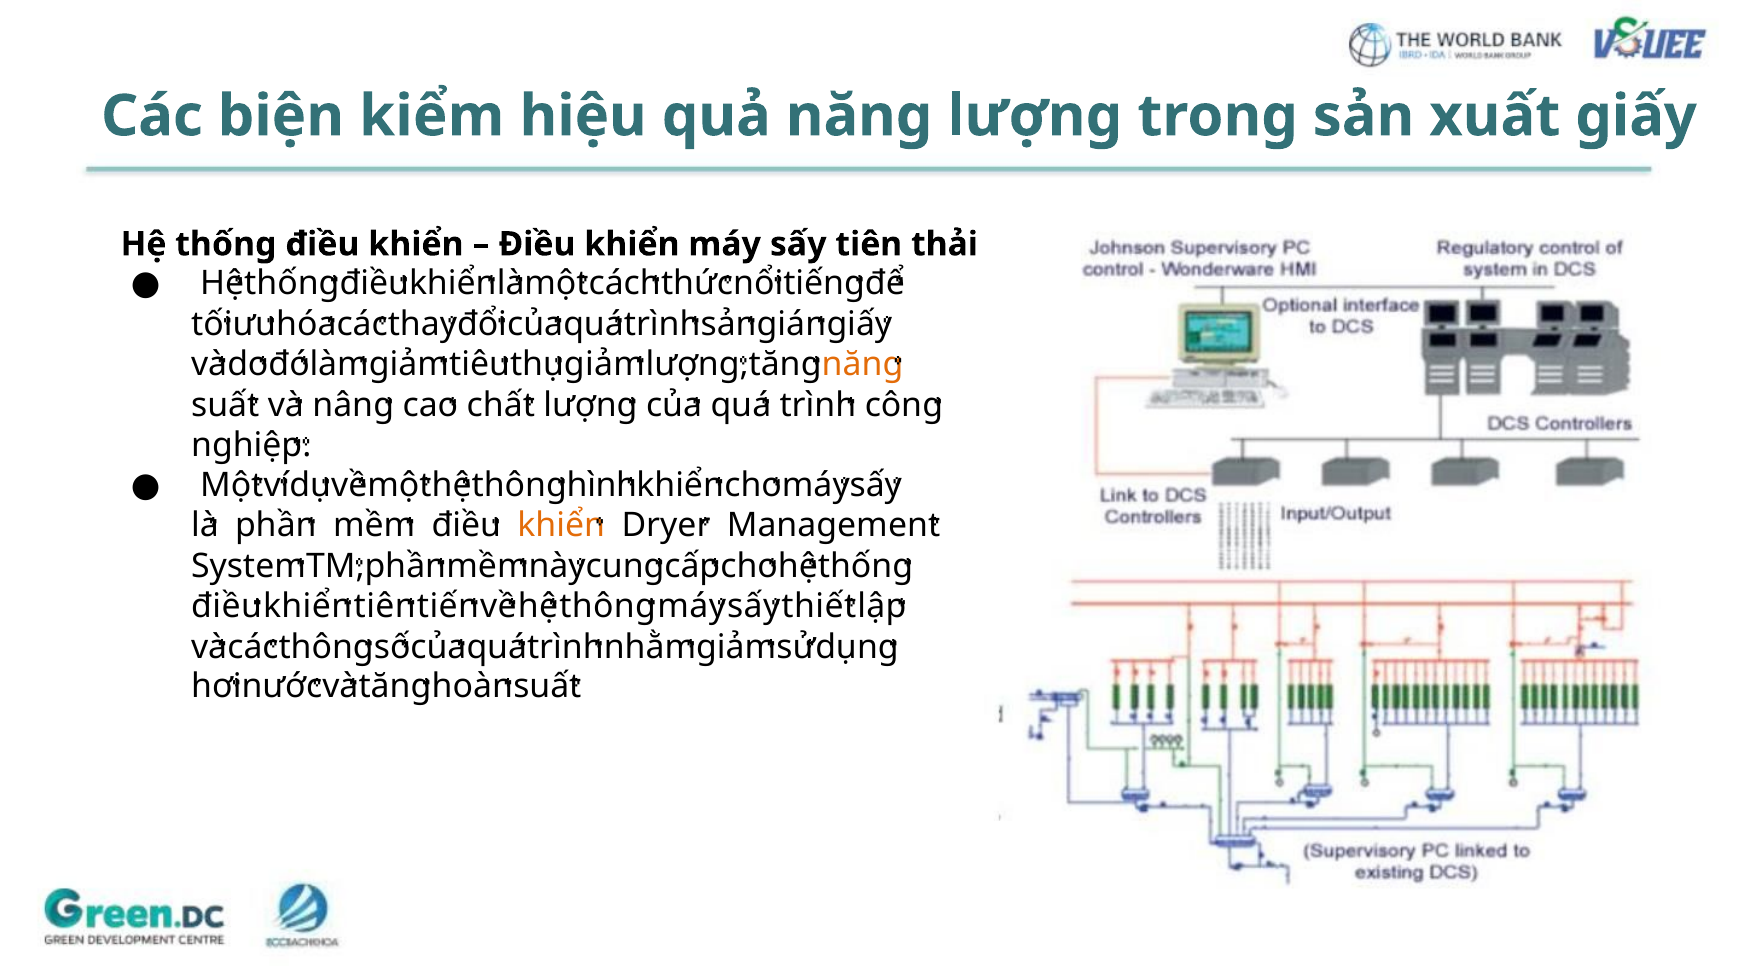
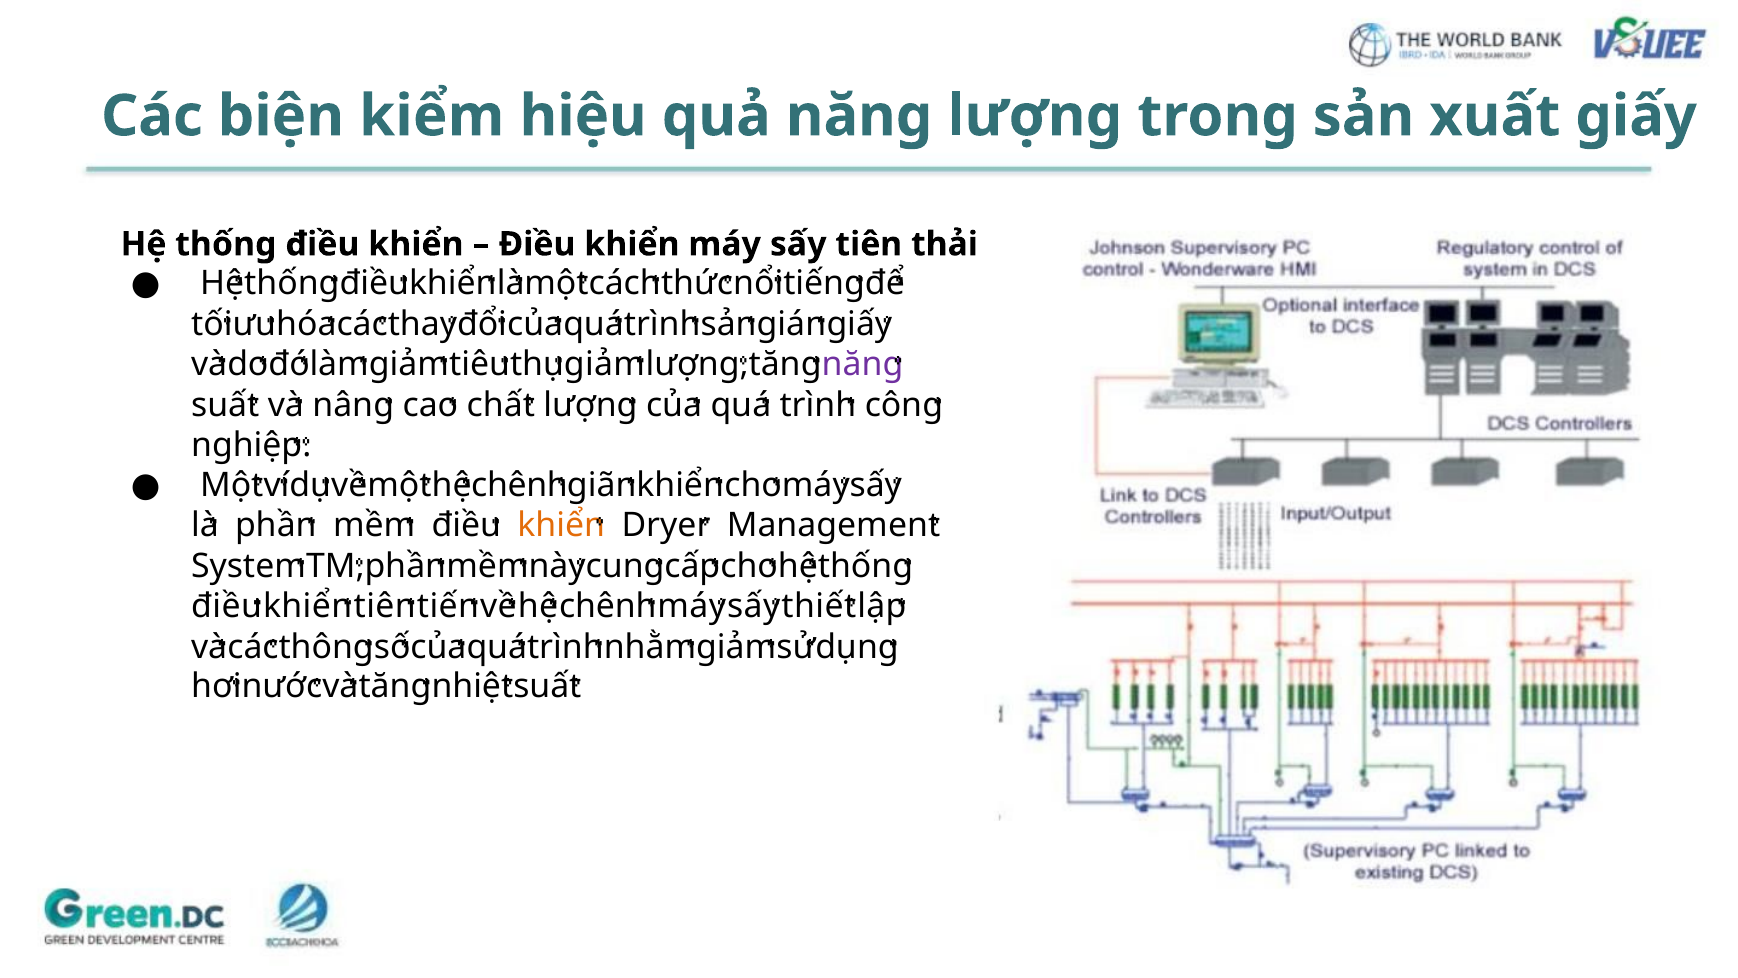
năng at (863, 364) colour: orange -> purple
thông at (519, 485): thông -> chênh
hình: hình -> giãn
thông at (608, 606): thông -> chênh
hoàn: hoàn -> nhiệt
